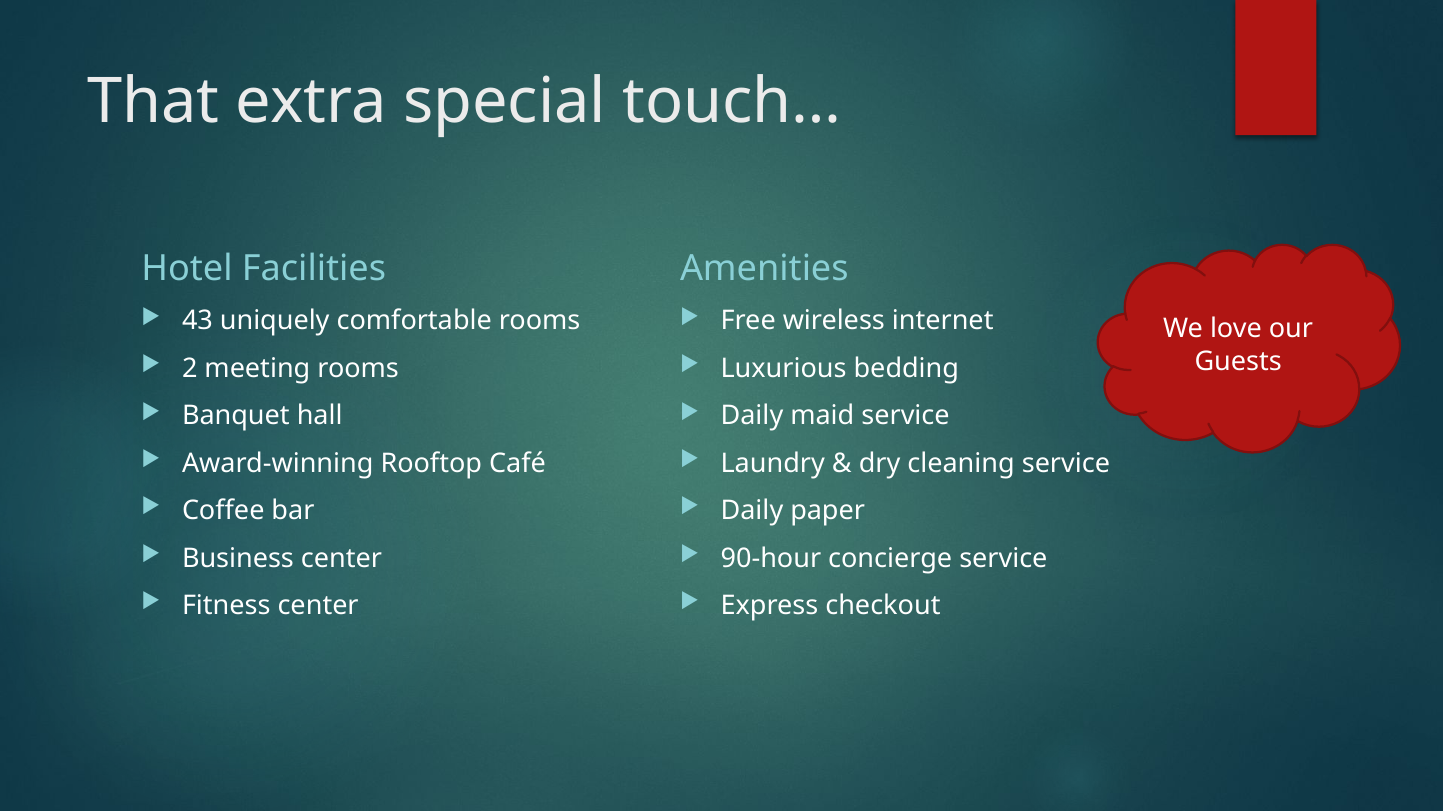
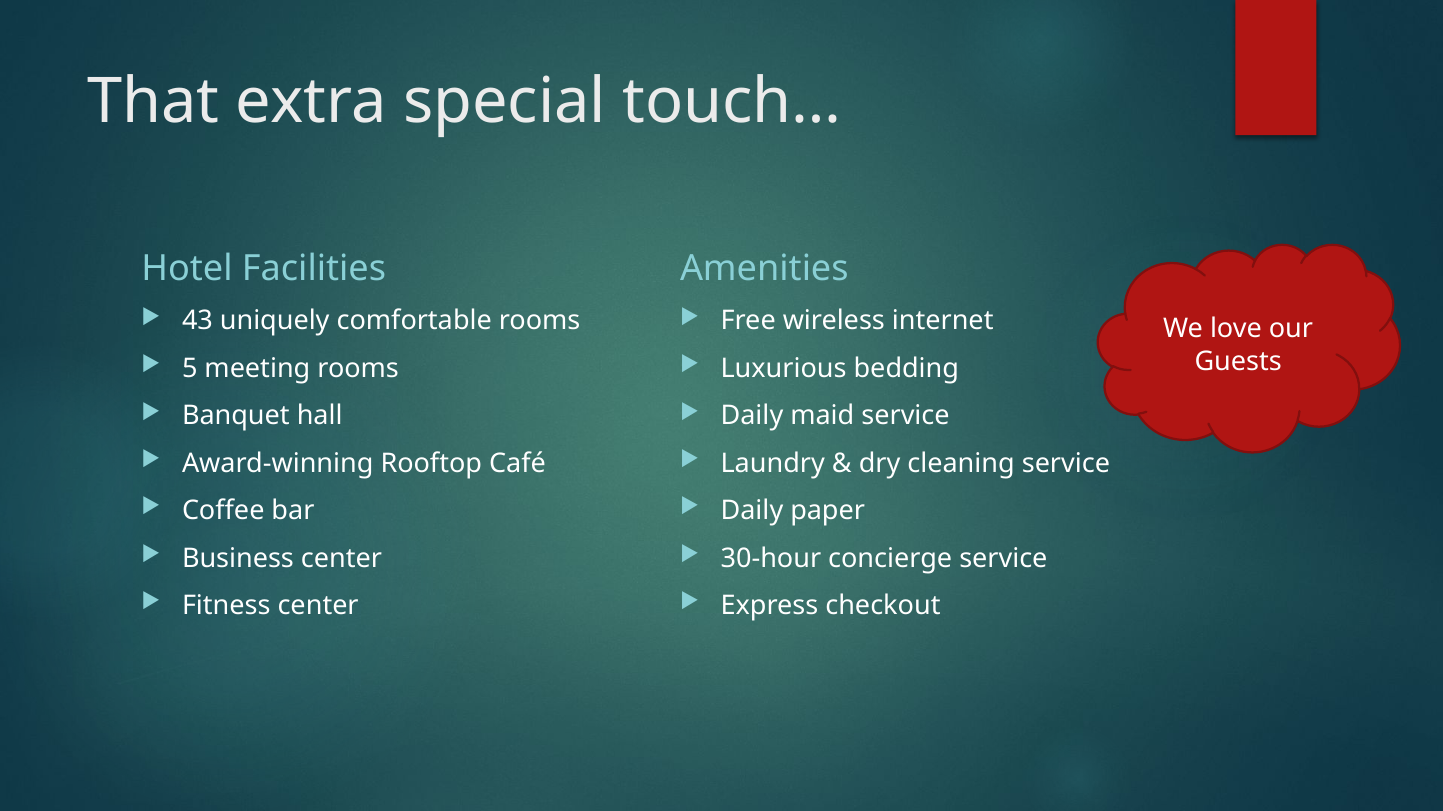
2: 2 -> 5
90-hour: 90-hour -> 30-hour
